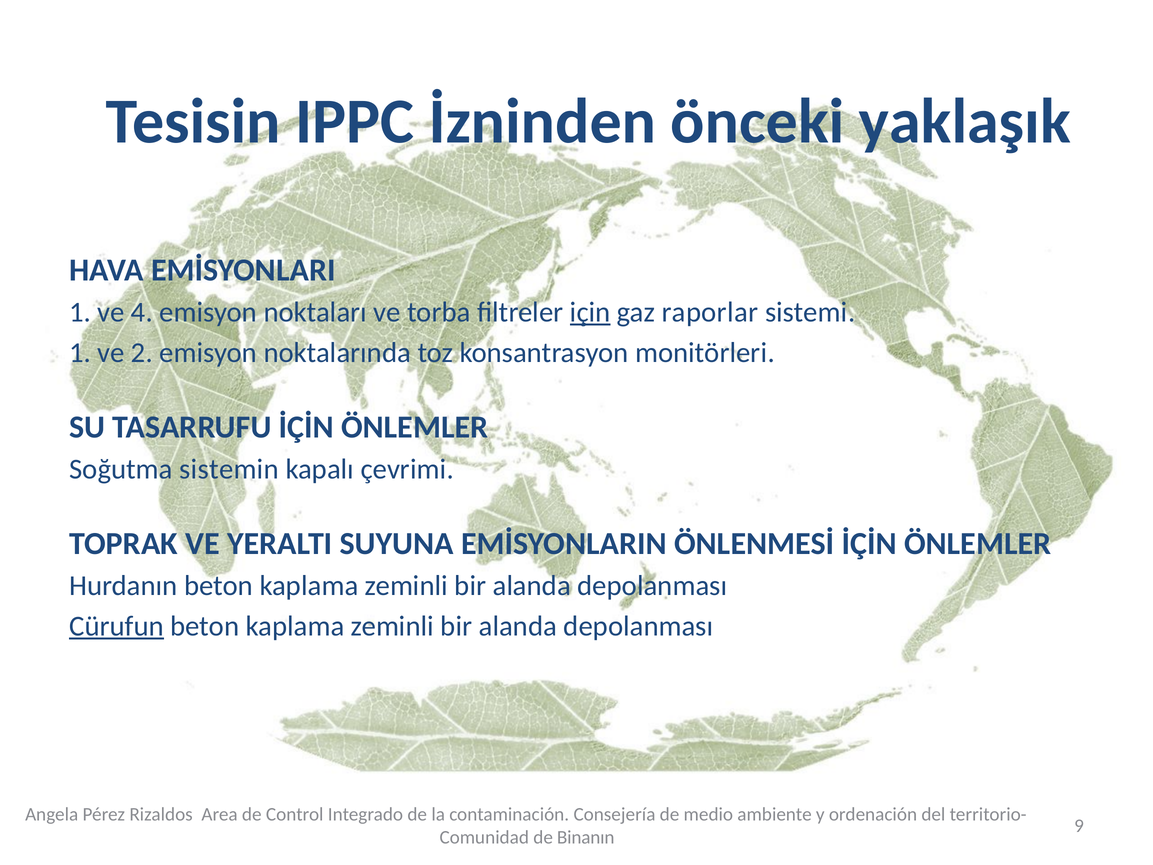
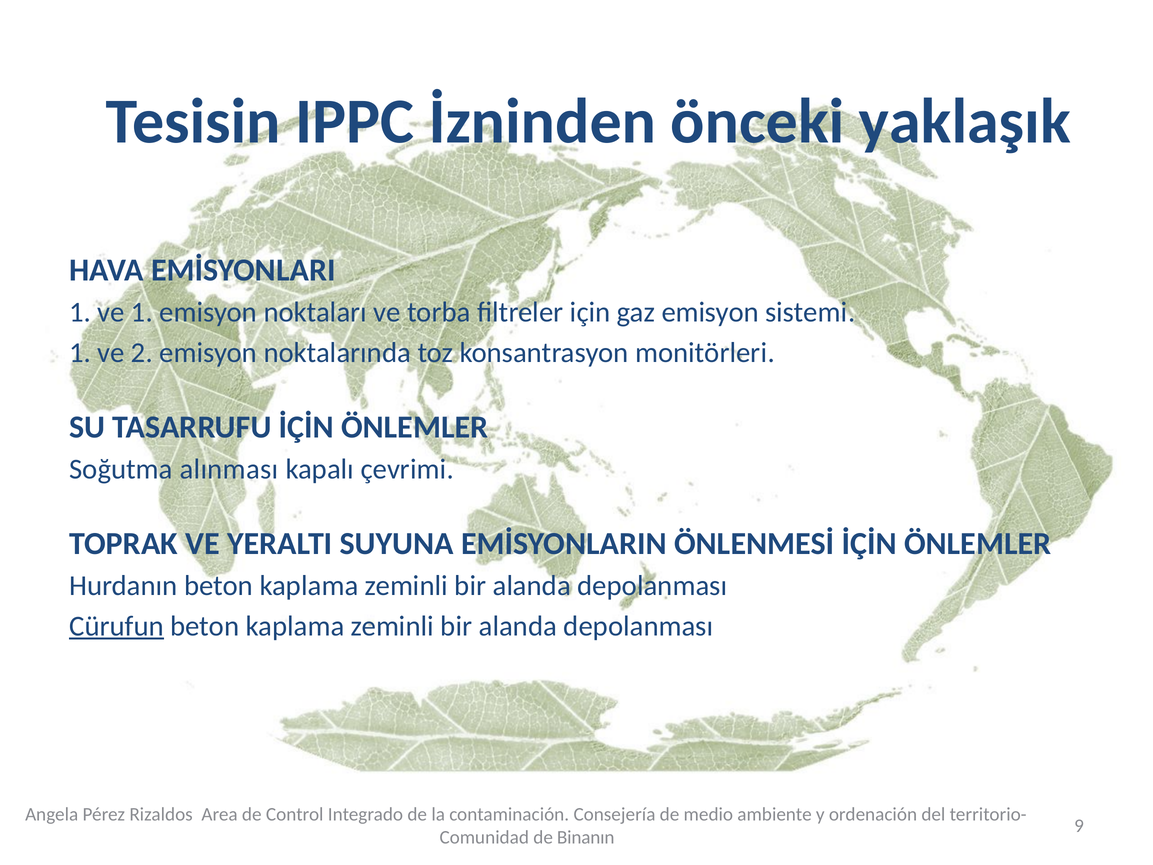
ve 4: 4 -> 1
için underline: present -> none
gaz raporlar: raporlar -> emisyon
sistemin: sistemin -> alınması
